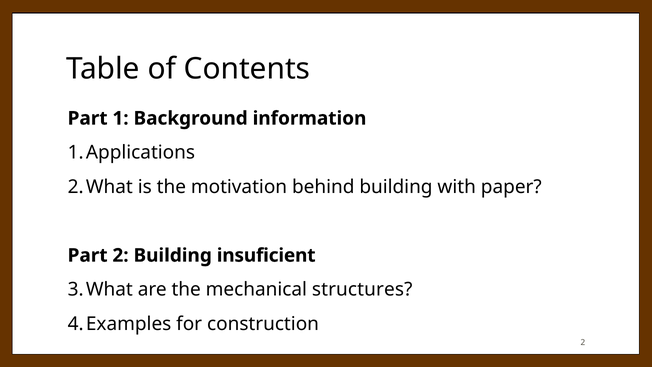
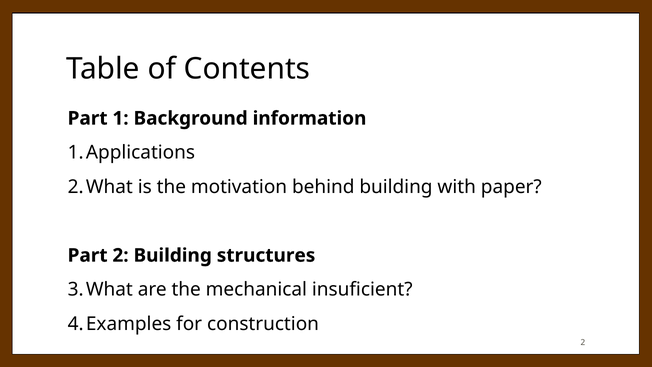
insuficient: insuficient -> structures
structures: structures -> insuficient
